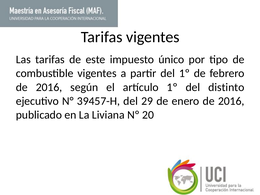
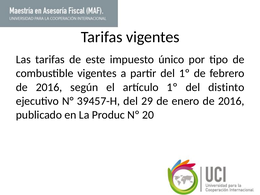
Liviana: Liviana -> Produc
